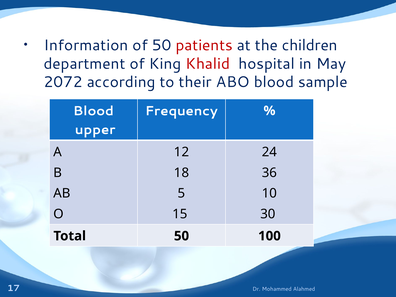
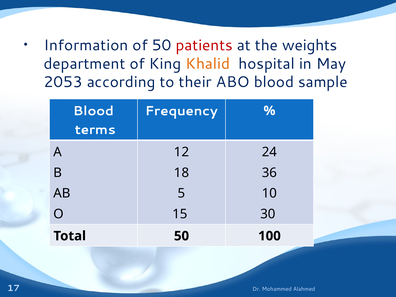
children: children -> weights
Khalid colour: red -> orange
2072: 2072 -> 2053
upper: upper -> terms
